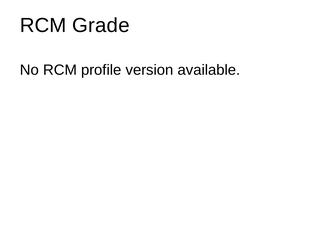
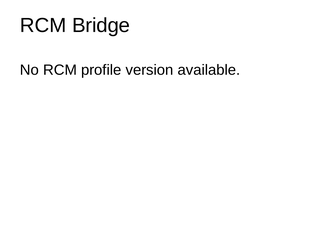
Grade: Grade -> Bridge
